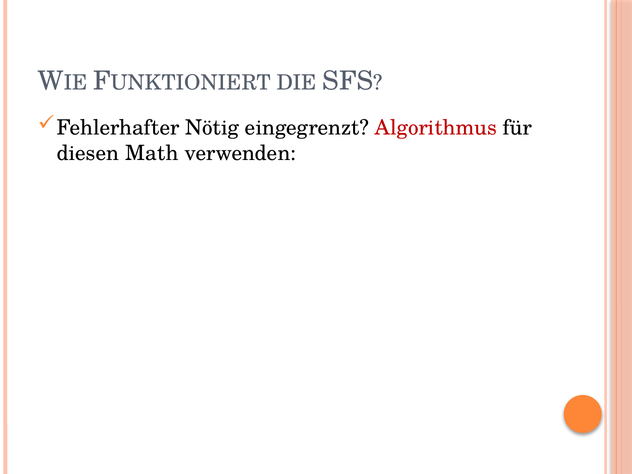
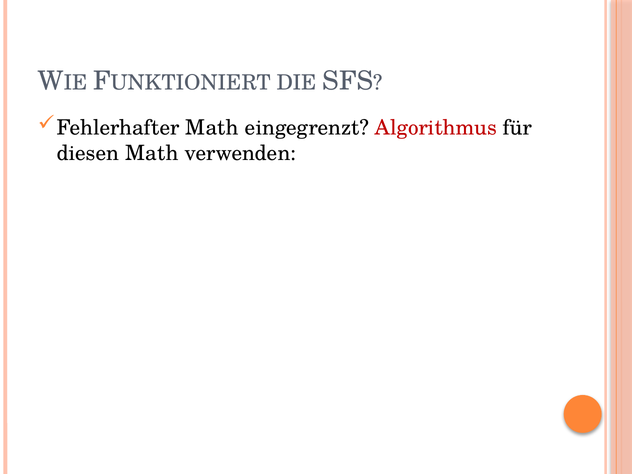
Fehlerhafter Nötig: Nötig -> Math
